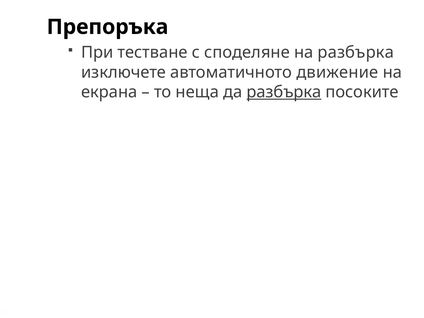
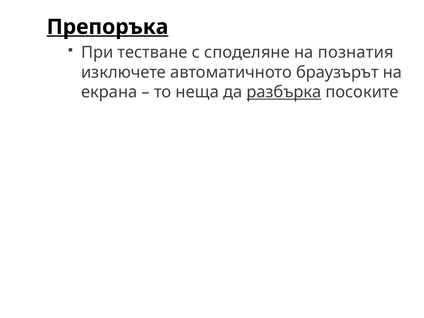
Препоръка underline: none -> present
на разбърка: разбърка -> познатия
движение: движение -> браузърът
